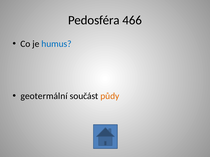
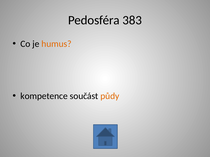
466: 466 -> 383
humus colour: blue -> orange
geotermální: geotermální -> kompetence
